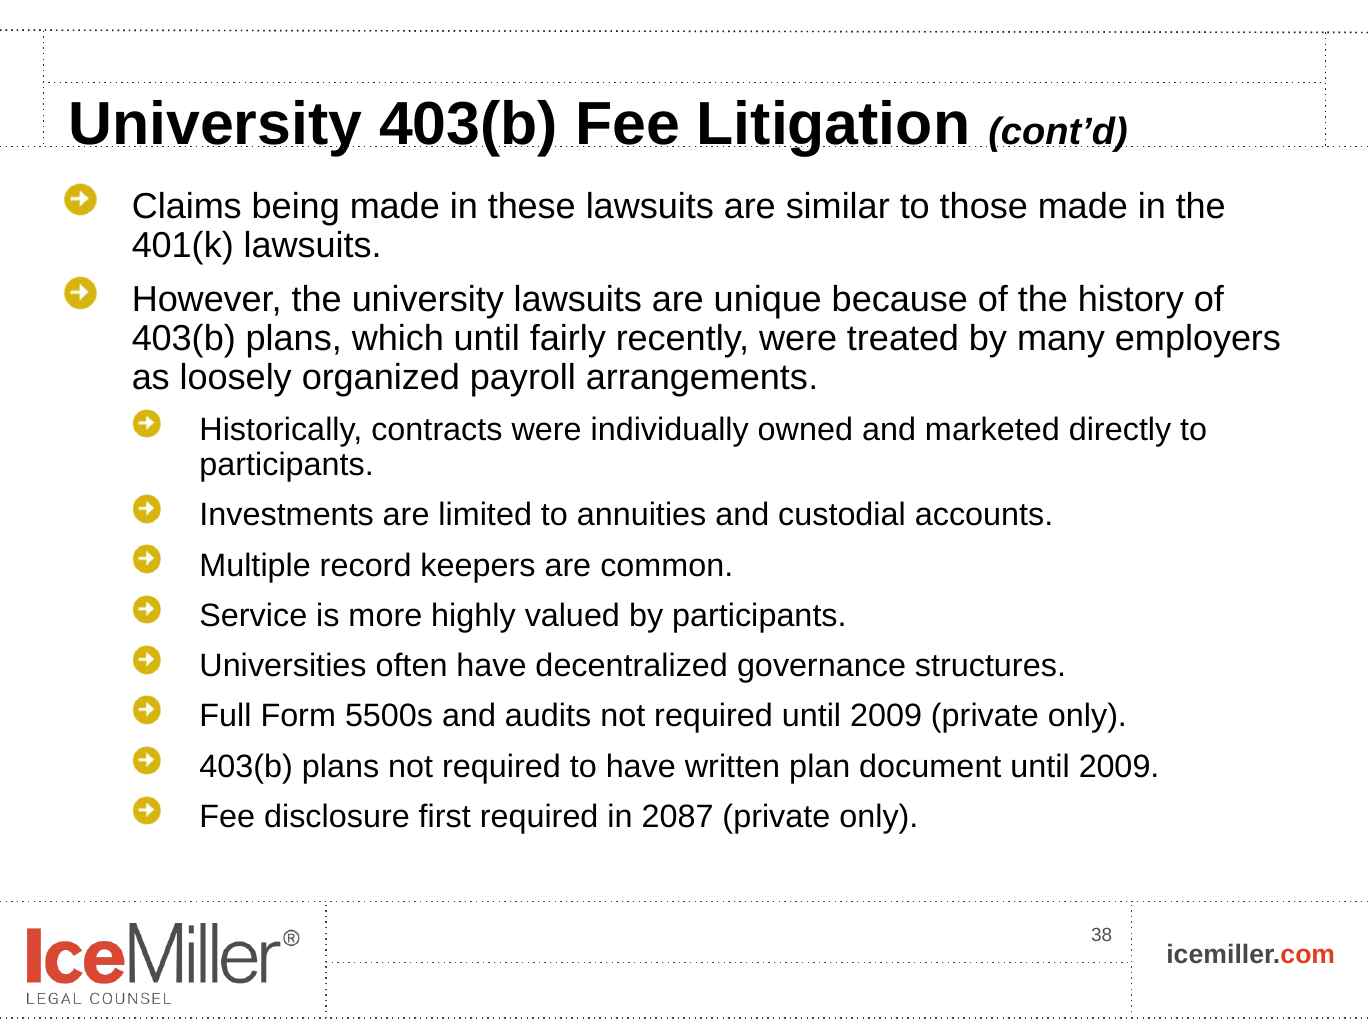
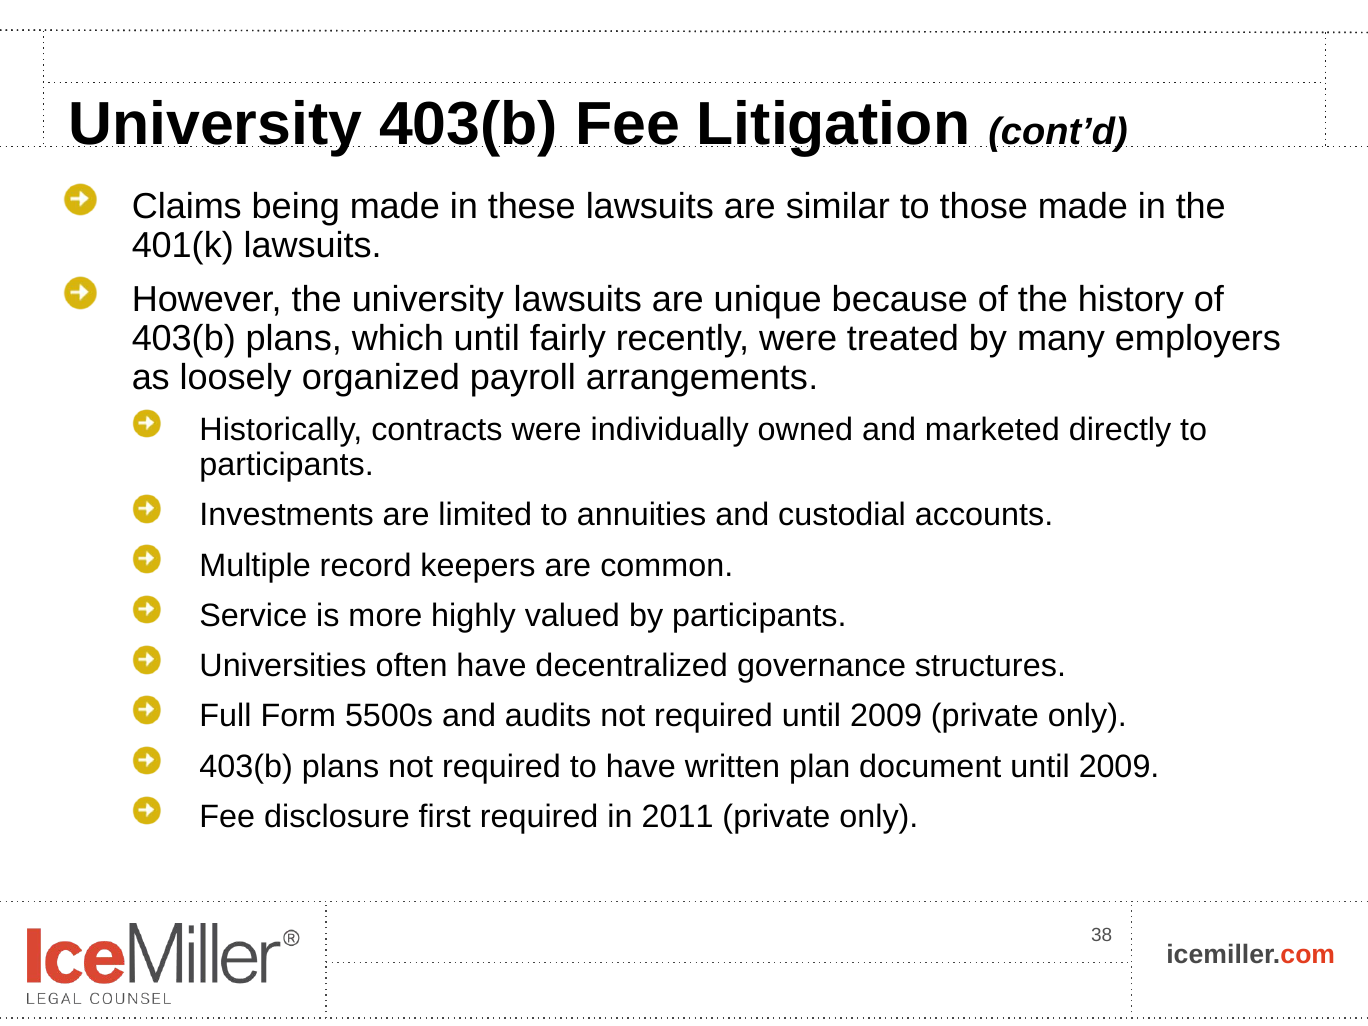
2087: 2087 -> 2011
